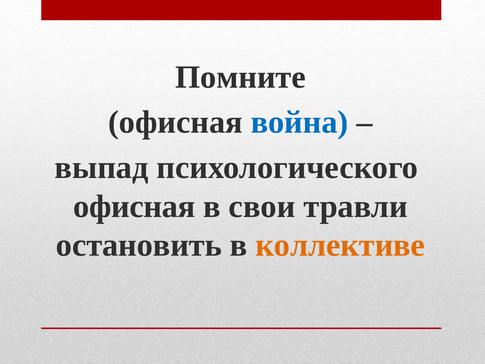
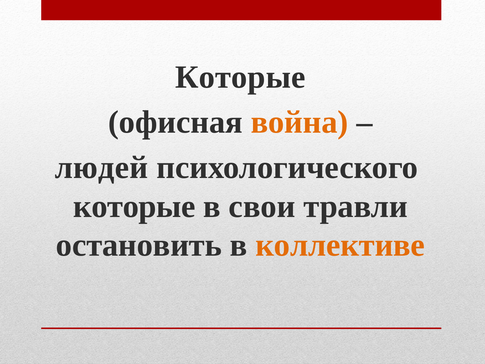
Помните at (241, 77): Помните -> Которые
война colour: blue -> orange
выпад: выпад -> людей
офисная at (134, 206): офисная -> которые
